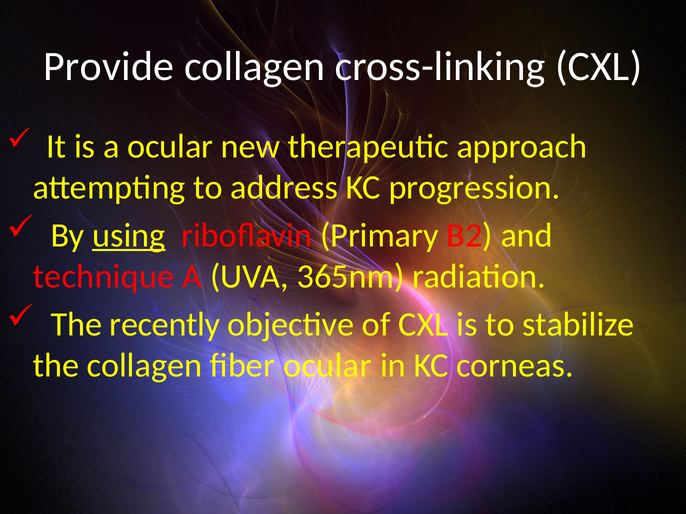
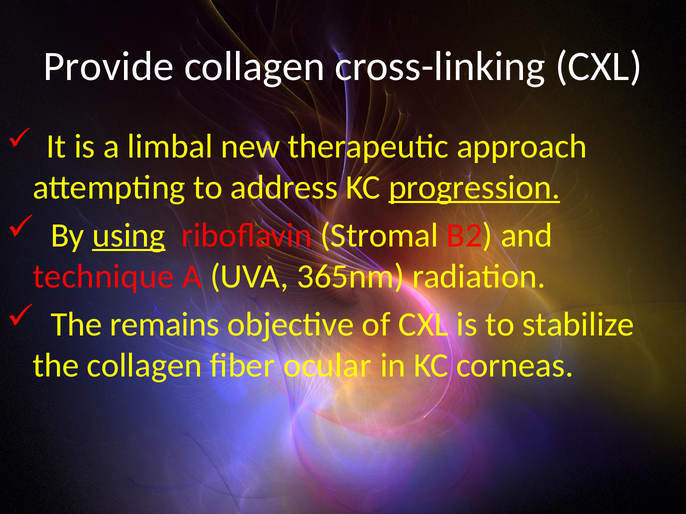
a ocular: ocular -> limbal
progression underline: none -> present
Primary: Primary -> Stromal
recently: recently -> remains
